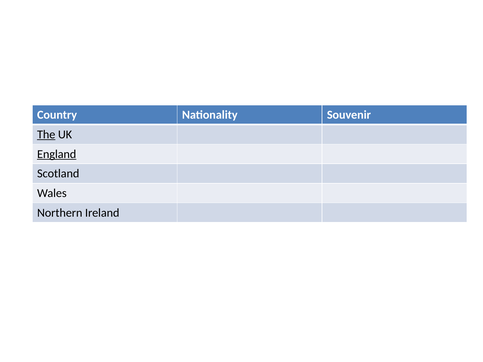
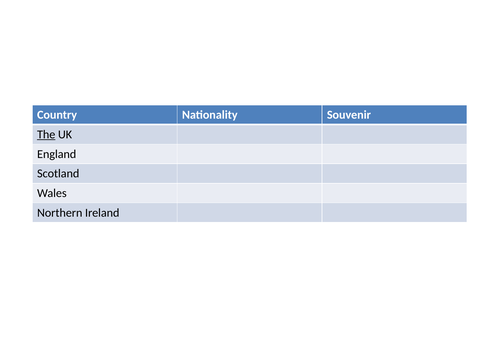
England underline: present -> none
